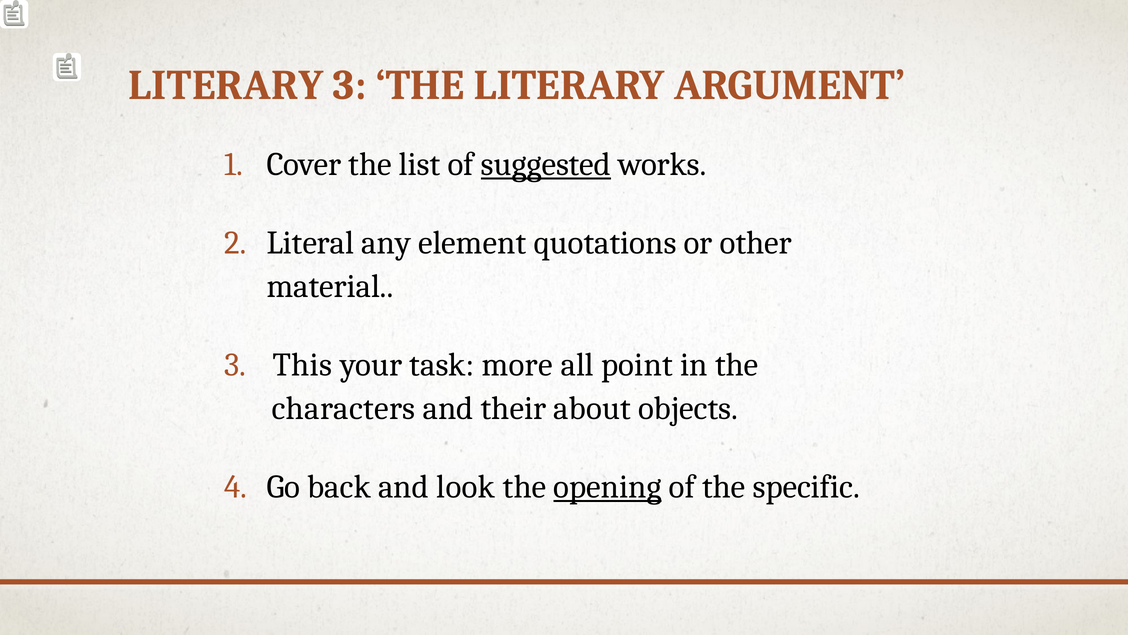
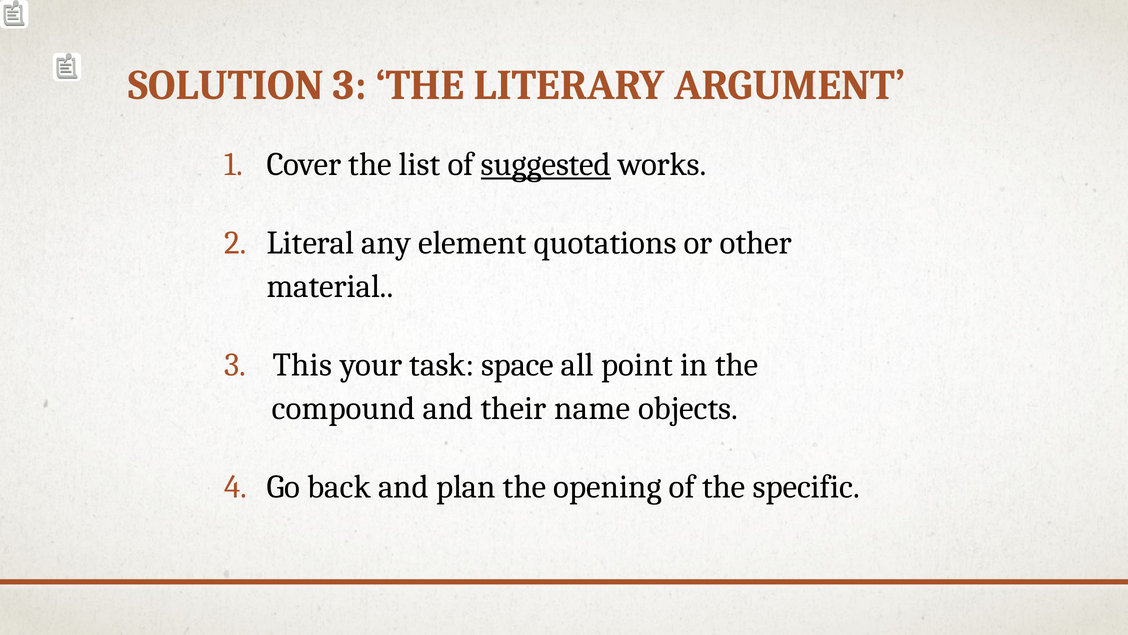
LITERARY at (226, 85): LITERARY -> SOLUTION
more: more -> space
characters: characters -> compound
about: about -> name
look: look -> plan
opening underline: present -> none
